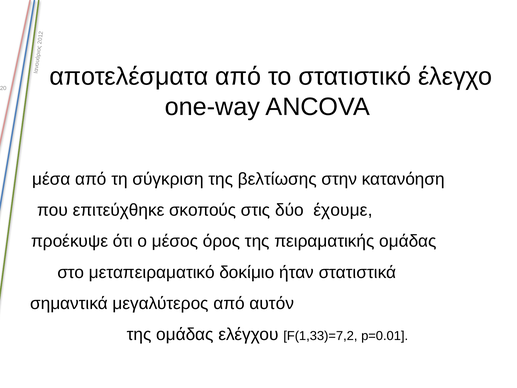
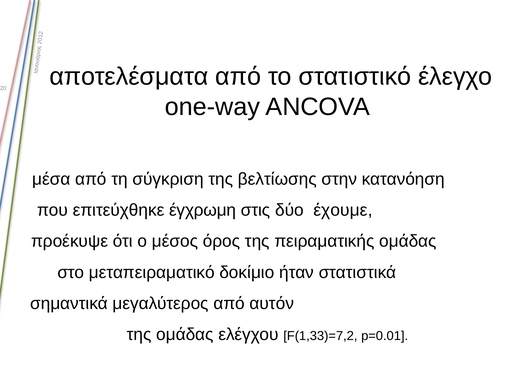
σκοπούς: σκοπούς -> έγχρωμη
